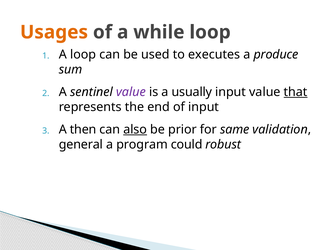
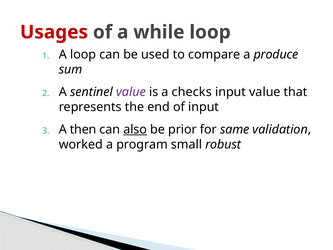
Usages colour: orange -> red
executes: executes -> compare
usually: usually -> checks
that underline: present -> none
general: general -> worked
could: could -> small
